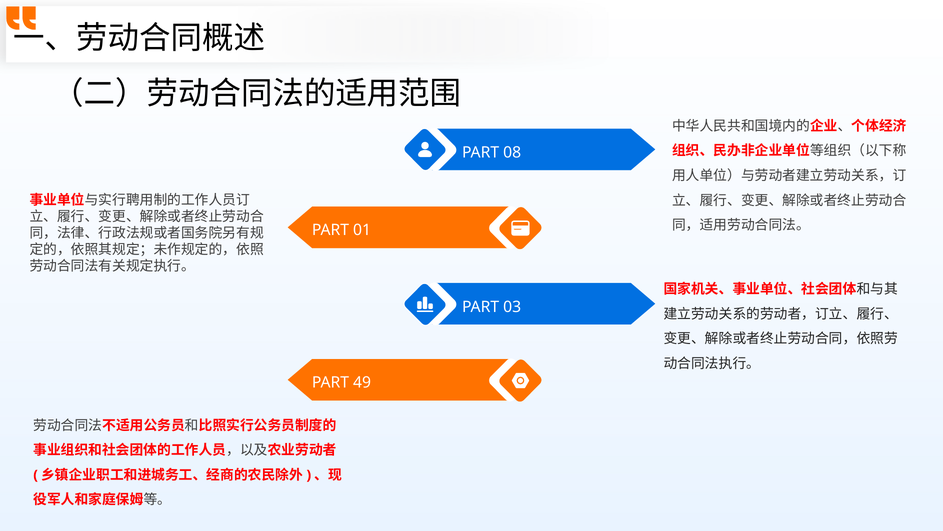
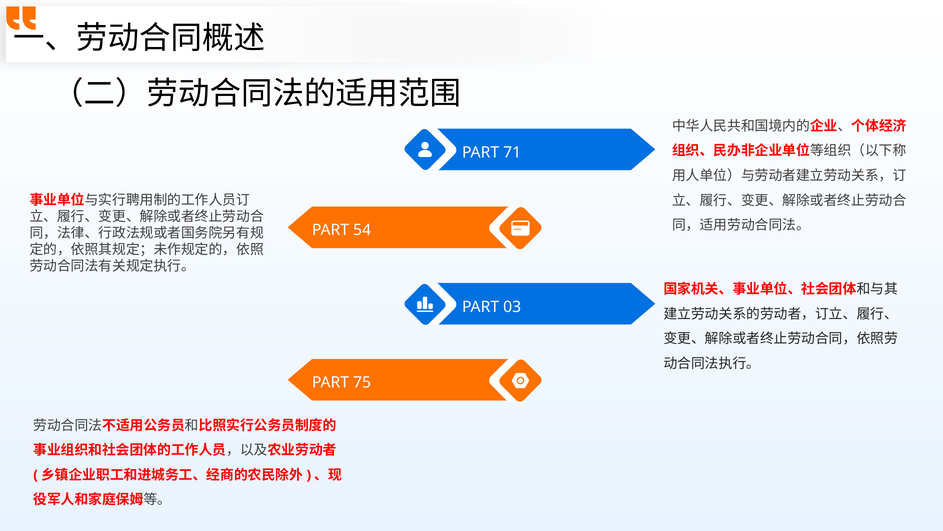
08: 08 -> 71
01: 01 -> 54
49: 49 -> 75
